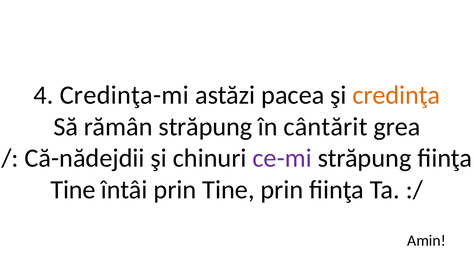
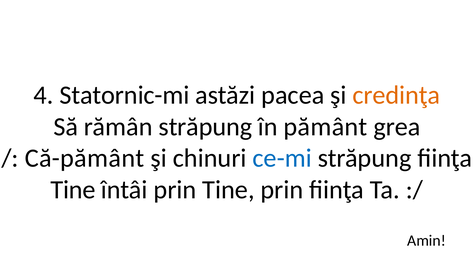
Credinţa-mi: Credinţa-mi -> Statornic-mi
cântărit: cântărit -> pământ
Că-nădejdii: Că-nădejdii -> Că-pământ
ce-mi colour: purple -> blue
